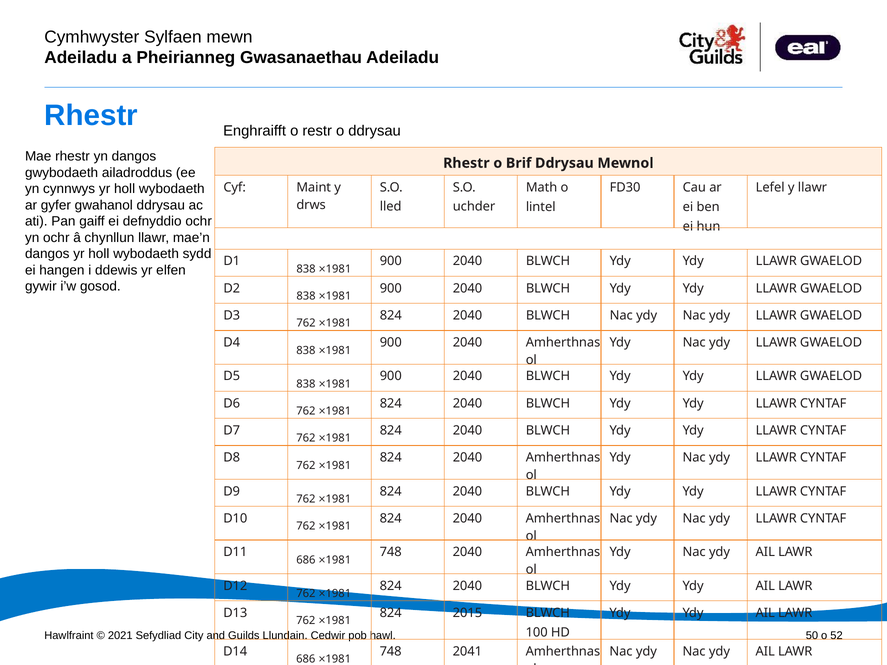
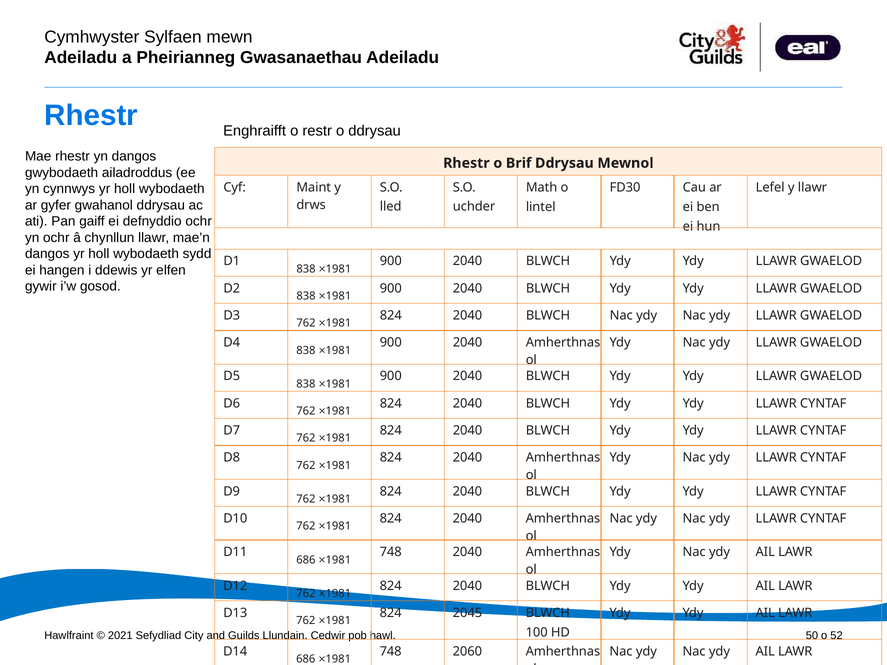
2015: 2015 -> 2045
2041: 2041 -> 2060
